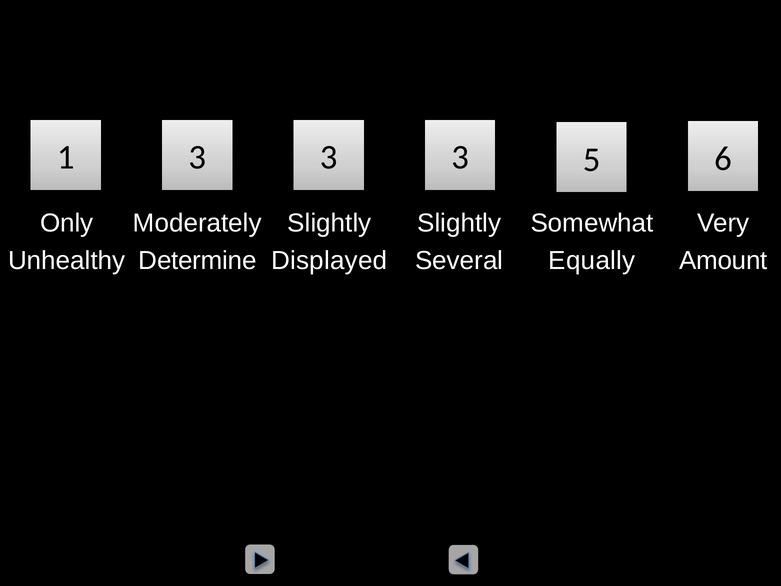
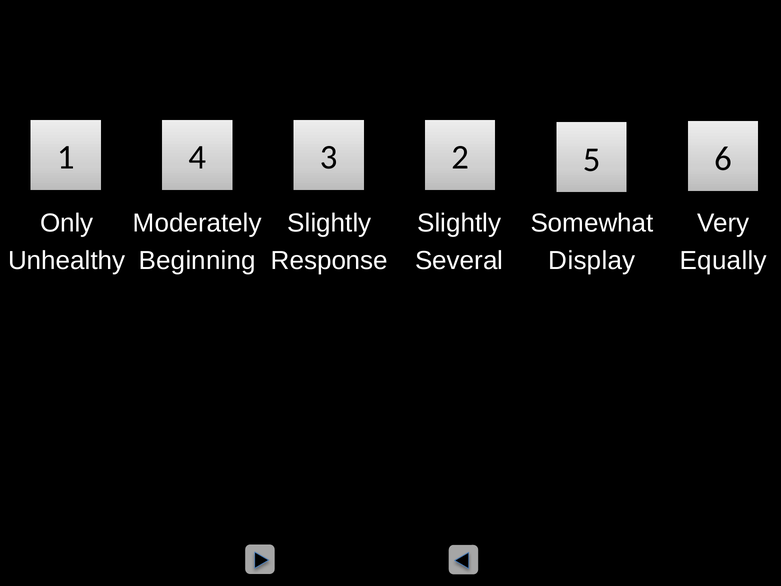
1 3: 3 -> 4
3 at (460, 157): 3 -> 2
Determine: Determine -> Beginning
Displayed: Displayed -> Response
Equally: Equally -> Display
Amount: Amount -> Equally
